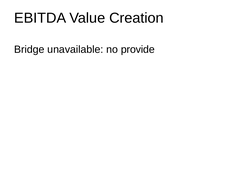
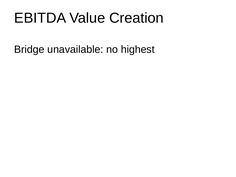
provide: provide -> highest
